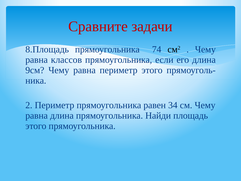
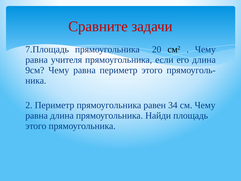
8.Площадь: 8.Площадь -> 7.Площадь
74: 74 -> 20
классов: классов -> учителя
